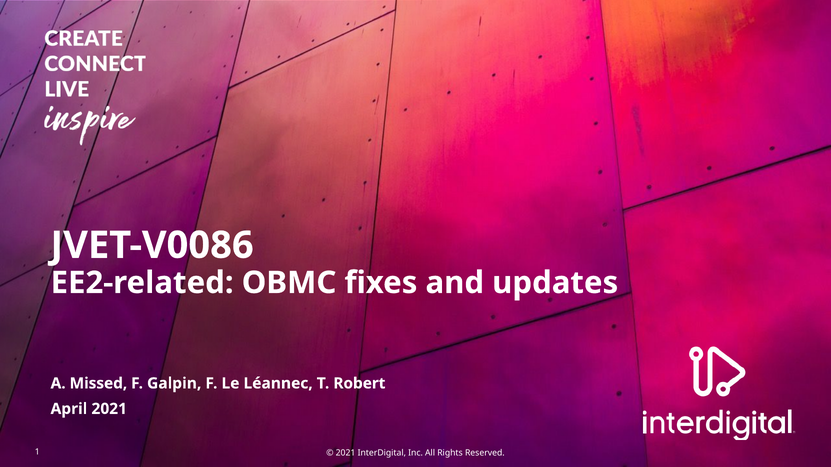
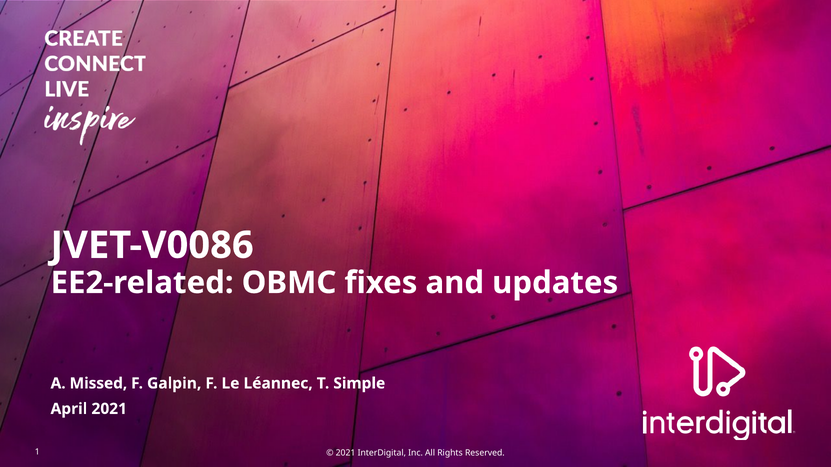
Robert: Robert -> Simple
